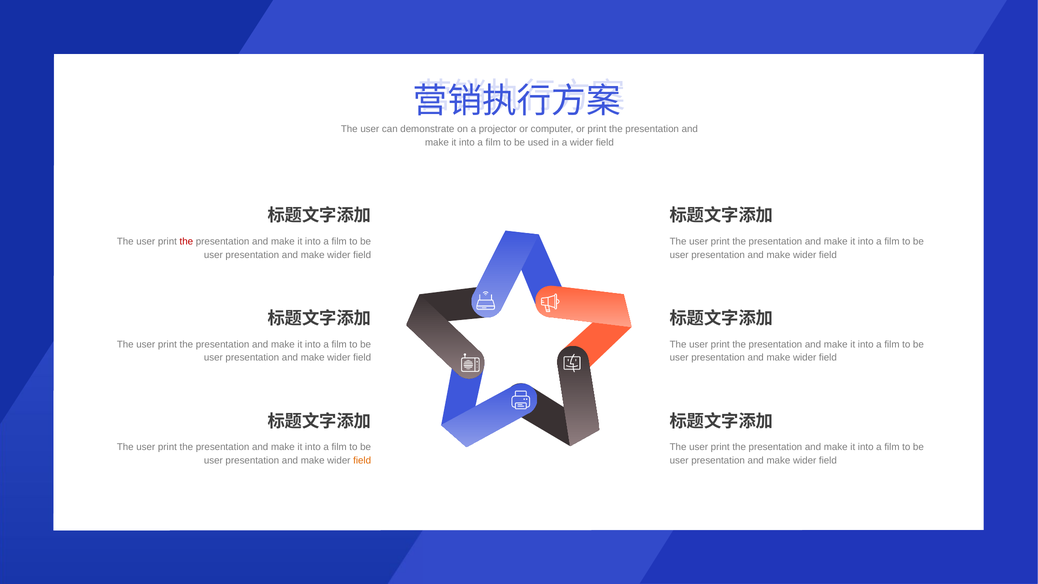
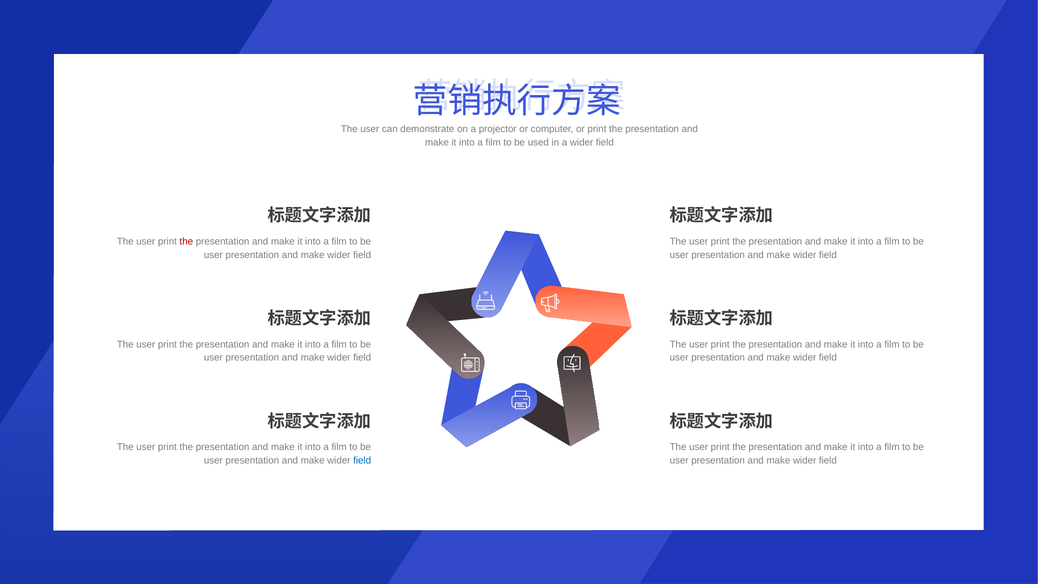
field at (362, 461) colour: orange -> blue
